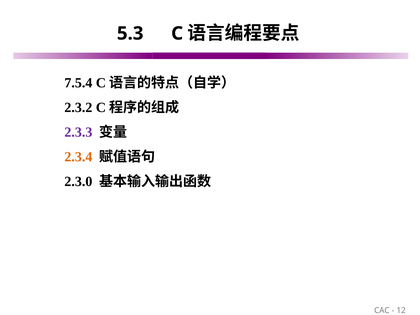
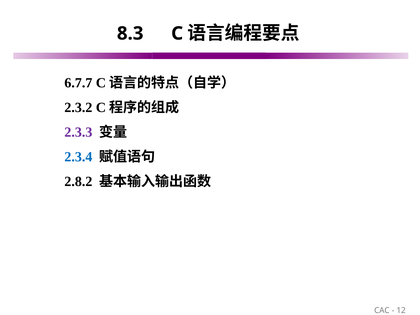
5.3: 5.3 -> 8.3
7.5.4: 7.5.4 -> 6.7.7
2.3.4 colour: orange -> blue
2.3.0: 2.3.0 -> 2.8.2
